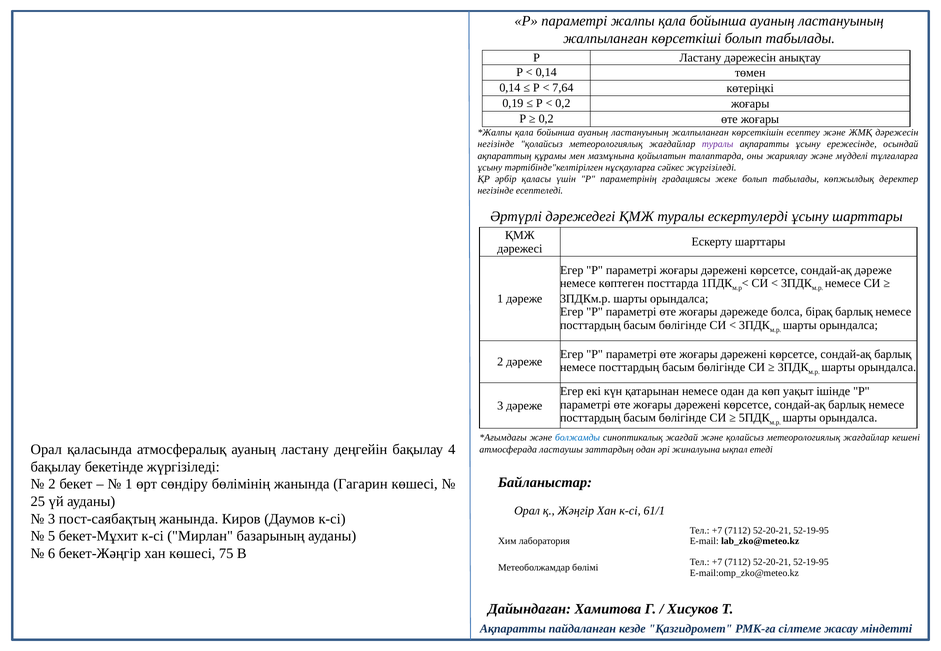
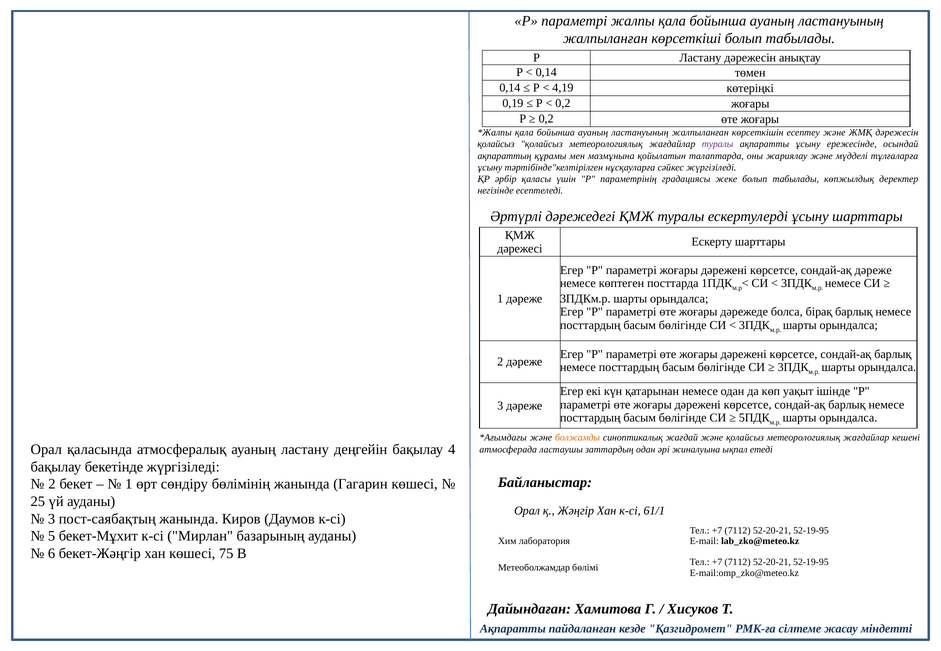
7,64: 7,64 -> 4,19
негізінде at (496, 144): негізінде -> қолайсыз
болжамды colour: blue -> orange
